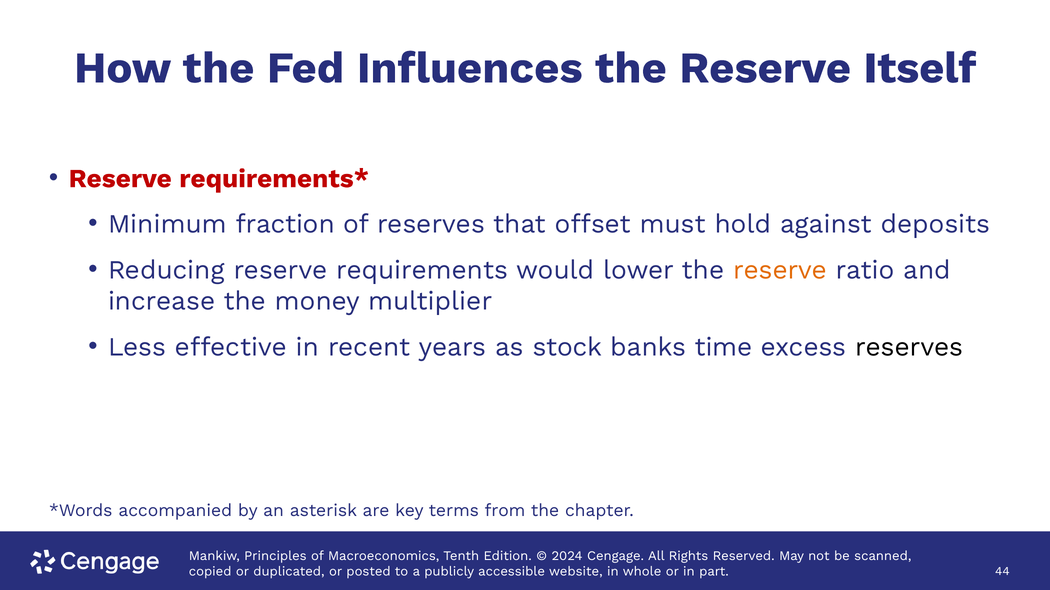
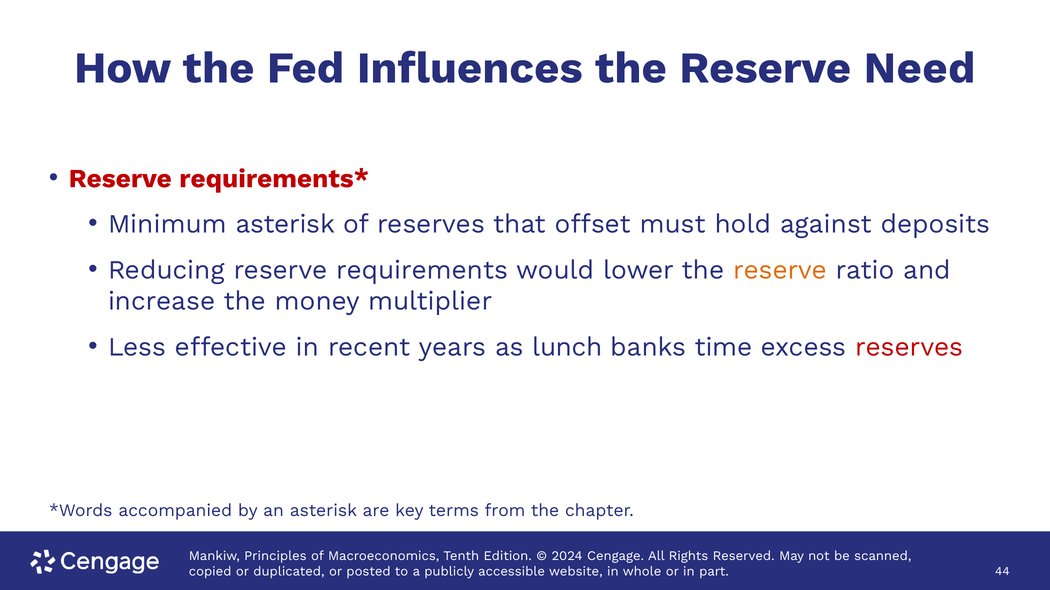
Itself: Itself -> Need
Minimum fraction: fraction -> asterisk
stock: stock -> lunch
reserves at (909, 347) colour: black -> red
